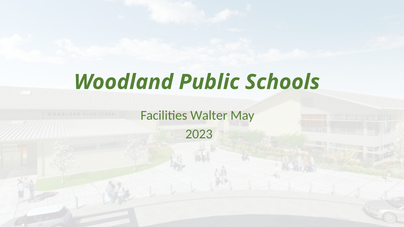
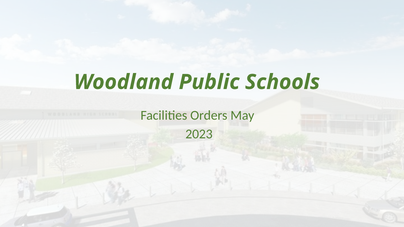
Walter: Walter -> Orders
